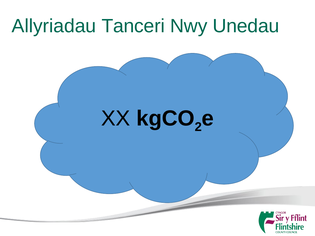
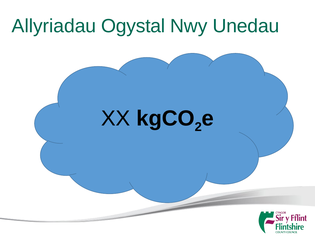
Tanceri: Tanceri -> Ogystal
